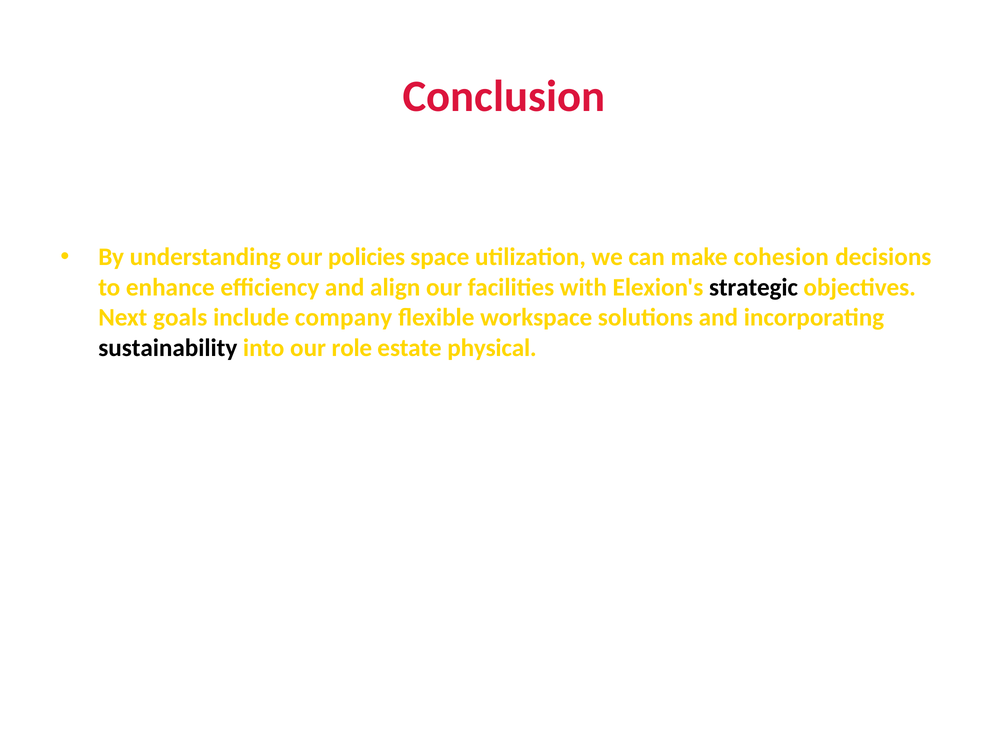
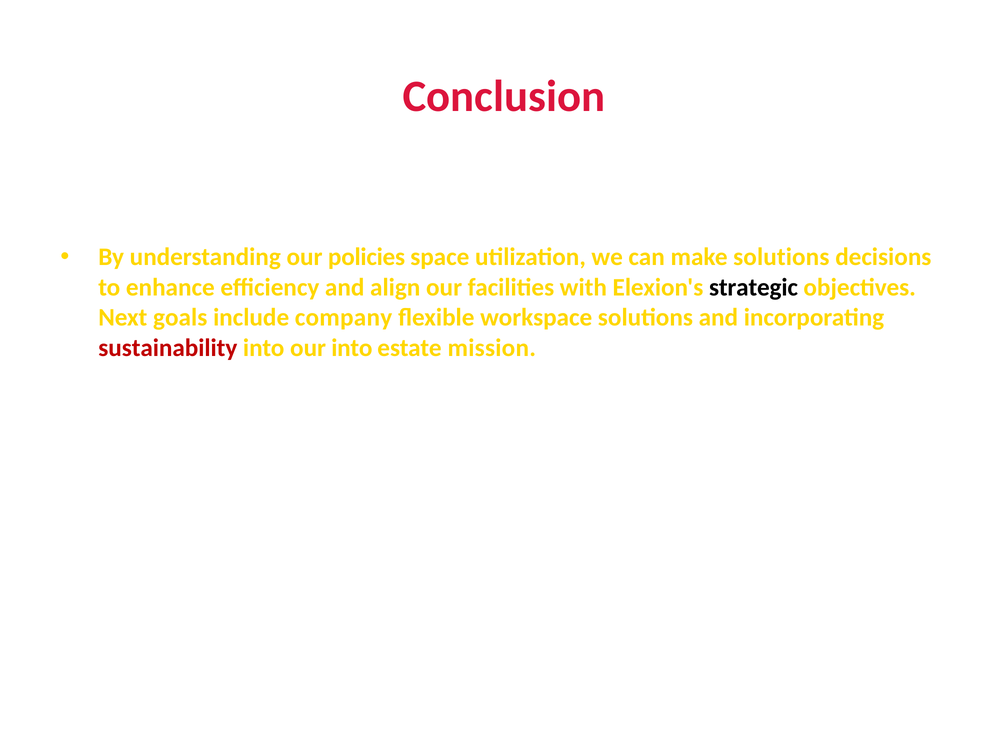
make cohesion: cohesion -> solutions
sustainability colour: black -> red
our role: role -> into
physical: physical -> mission
